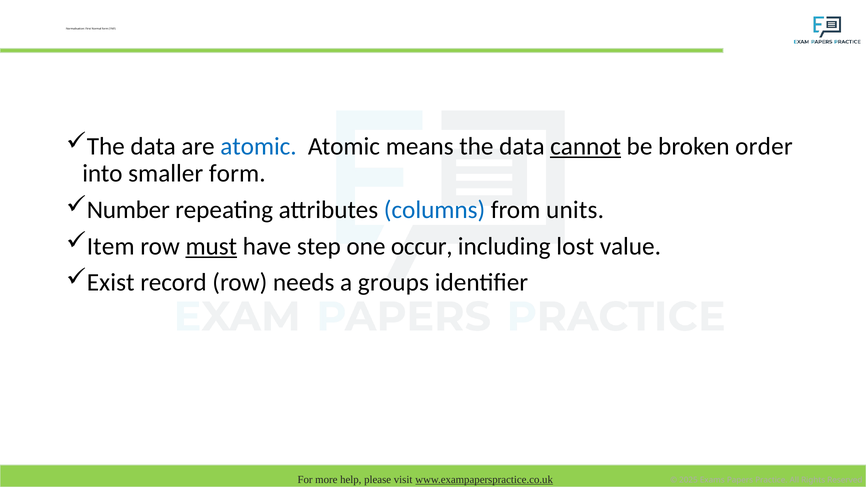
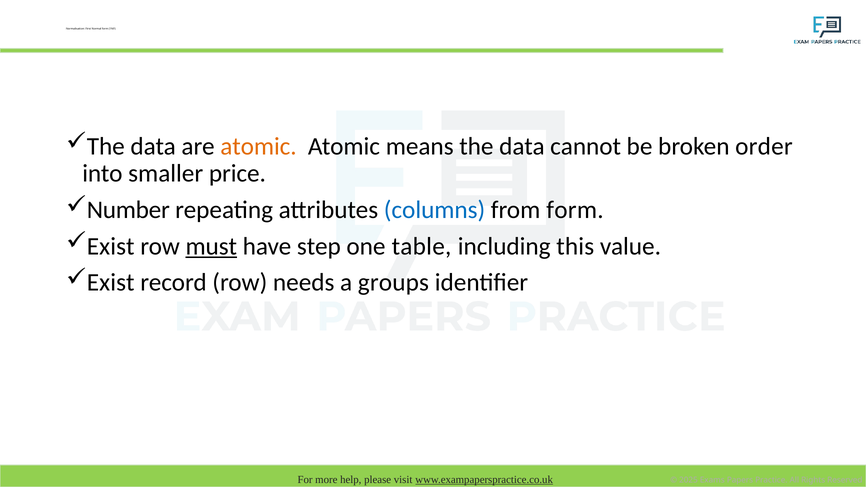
atomic at (258, 146) colour: blue -> orange
cannot underline: present -> none
smaller form: form -> price
from units: units -> form
Item at (111, 246): Item -> Exist
occur: occur -> table
lost: lost -> this
